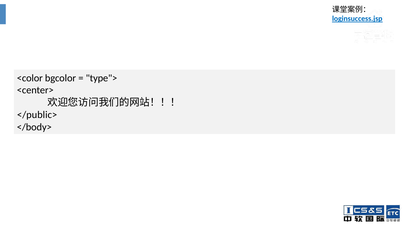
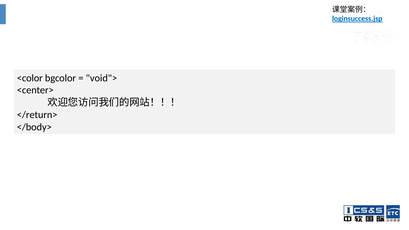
type">: type"> -> void">
</public>: </public> -> </return>
